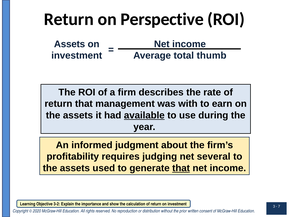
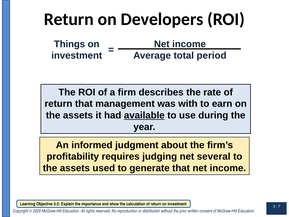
Perspective: Perspective -> Developers
Assets at (70, 44): Assets -> Things
thumb: thumb -> period
that at (181, 168) underline: present -> none
